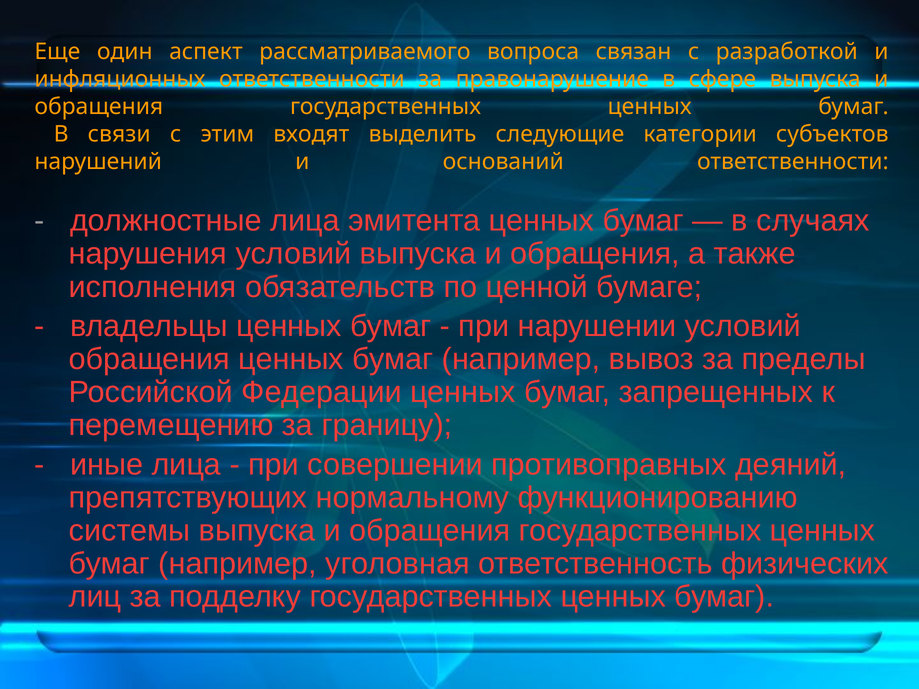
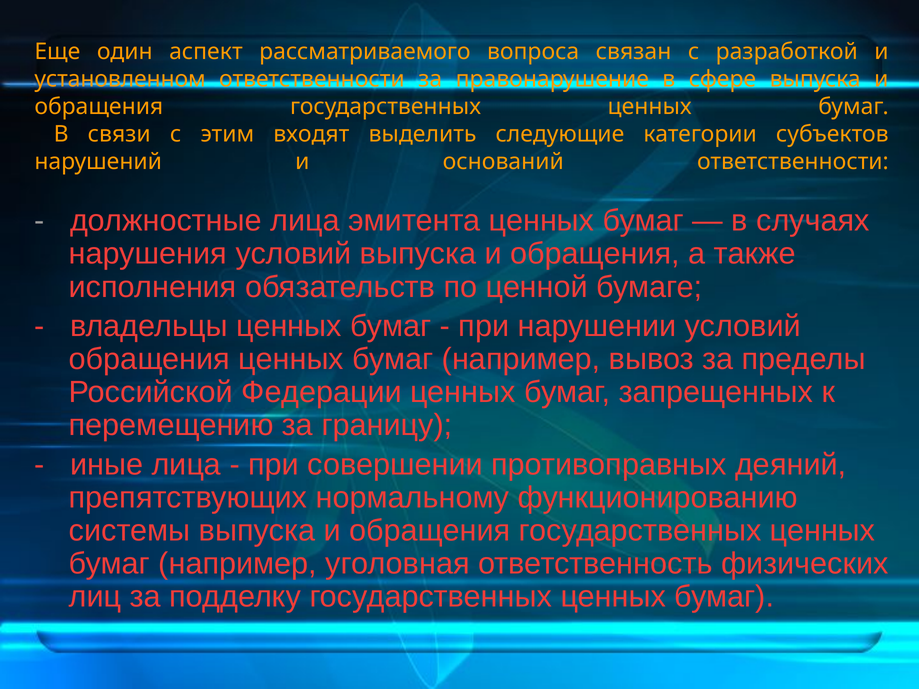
инфляционных: инфляционных -> установленном
